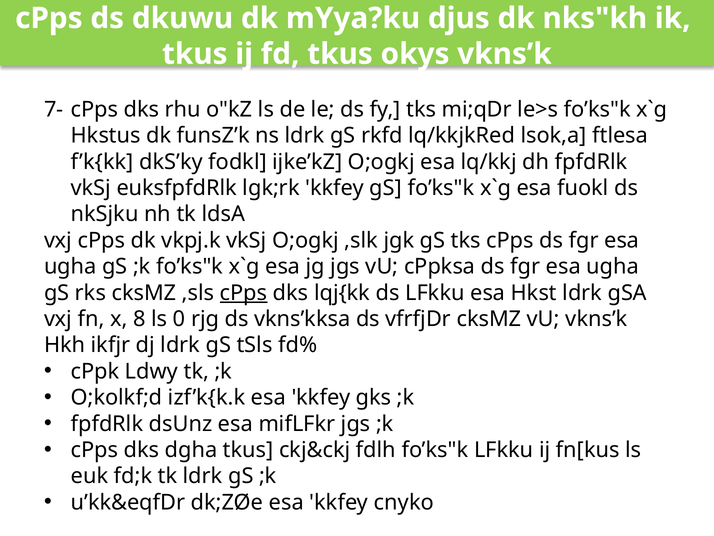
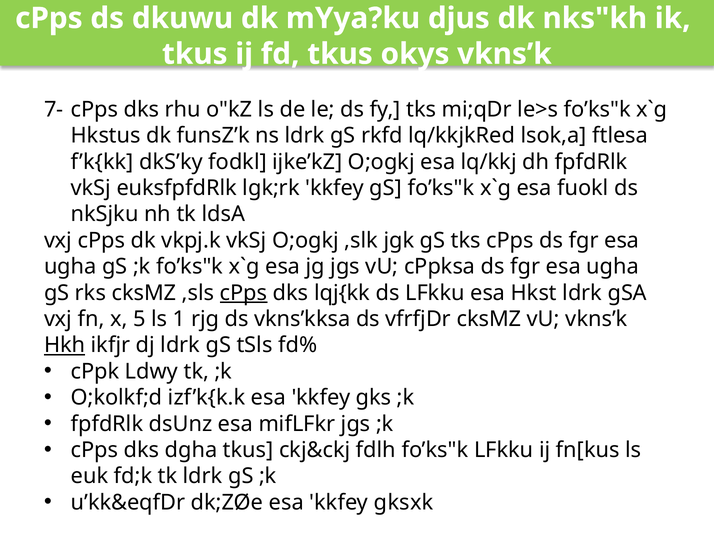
8: 8 -> 5
0: 0 -> 1
Hkh underline: none -> present
cnyko: cnyko -> gksxk
